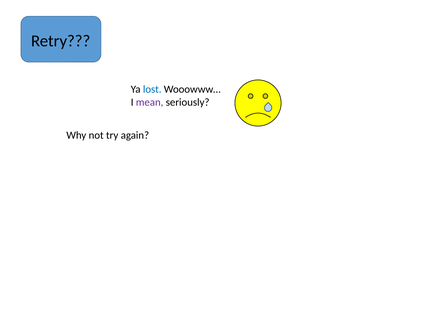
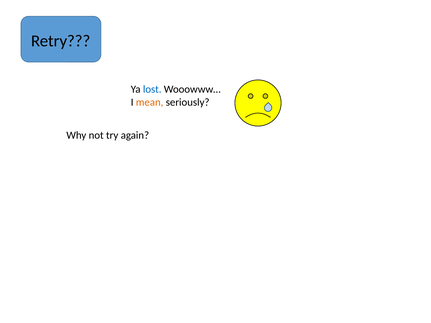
mean colour: purple -> orange
